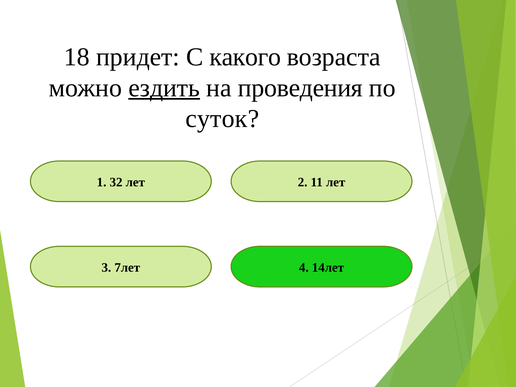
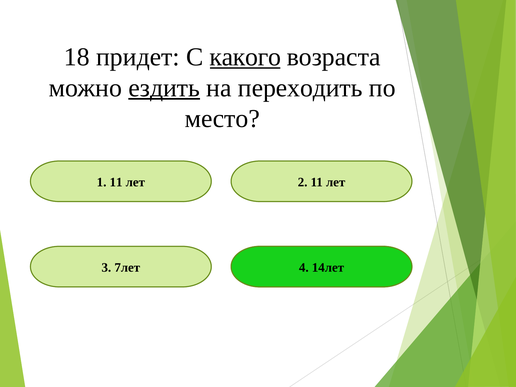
какого underline: none -> present
проведения: проведения -> переходить
суток: суток -> место
1 32: 32 -> 11
